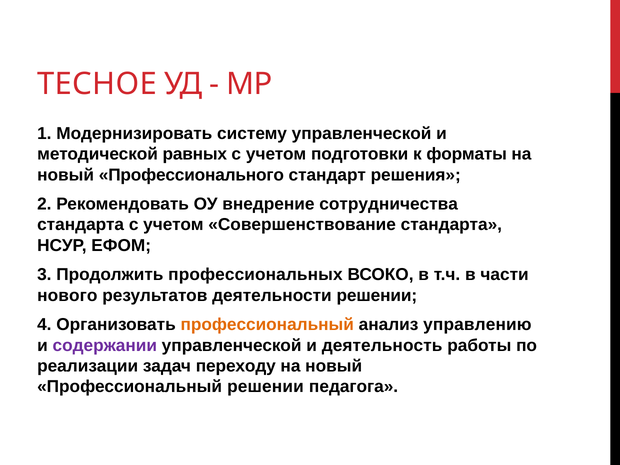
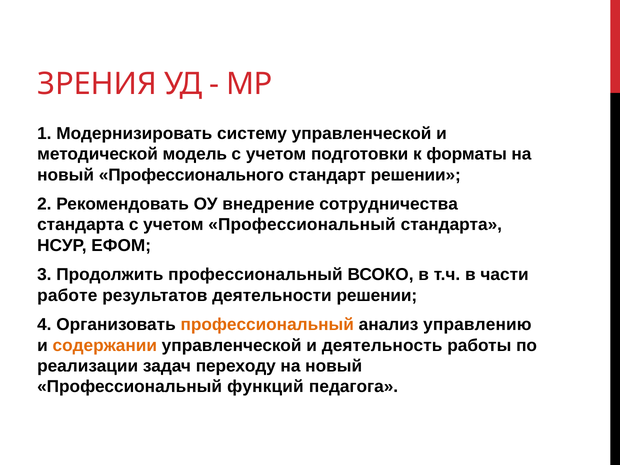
ТЕСНОЕ: ТЕСНОЕ -> ЗРЕНИЯ
равных: равных -> модель
стандарт решения: решения -> решении
учетом Совершенствование: Совершенствование -> Профессиональный
Продолжить профессиональных: профессиональных -> профессиональный
нового: нового -> работе
содержании colour: purple -> orange
Профессиональный решении: решении -> функций
